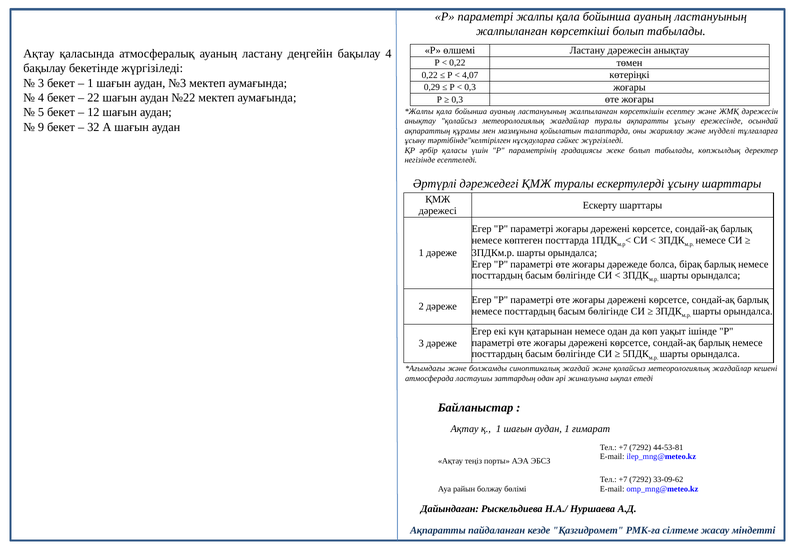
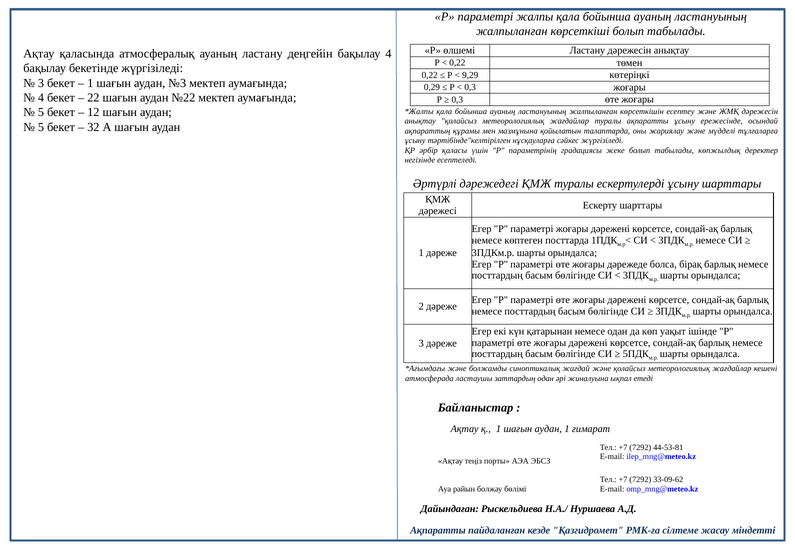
4,07: 4,07 -> 9,29
9 at (41, 127): 9 -> 5
